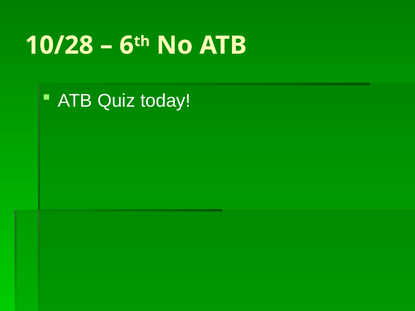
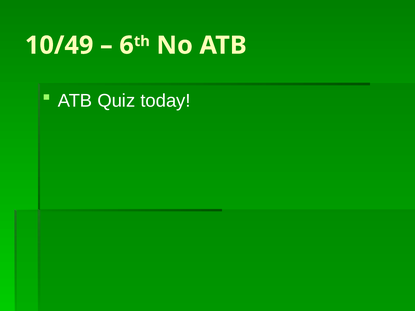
10/28: 10/28 -> 10/49
